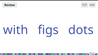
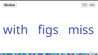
dots: dots -> miss
